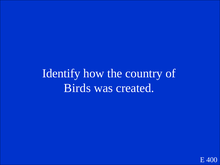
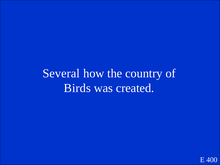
Identify: Identify -> Several
